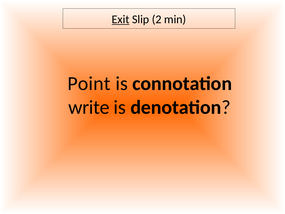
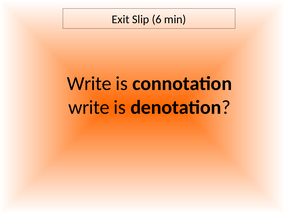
Exit underline: present -> none
2: 2 -> 6
Point at (89, 84): Point -> Write
